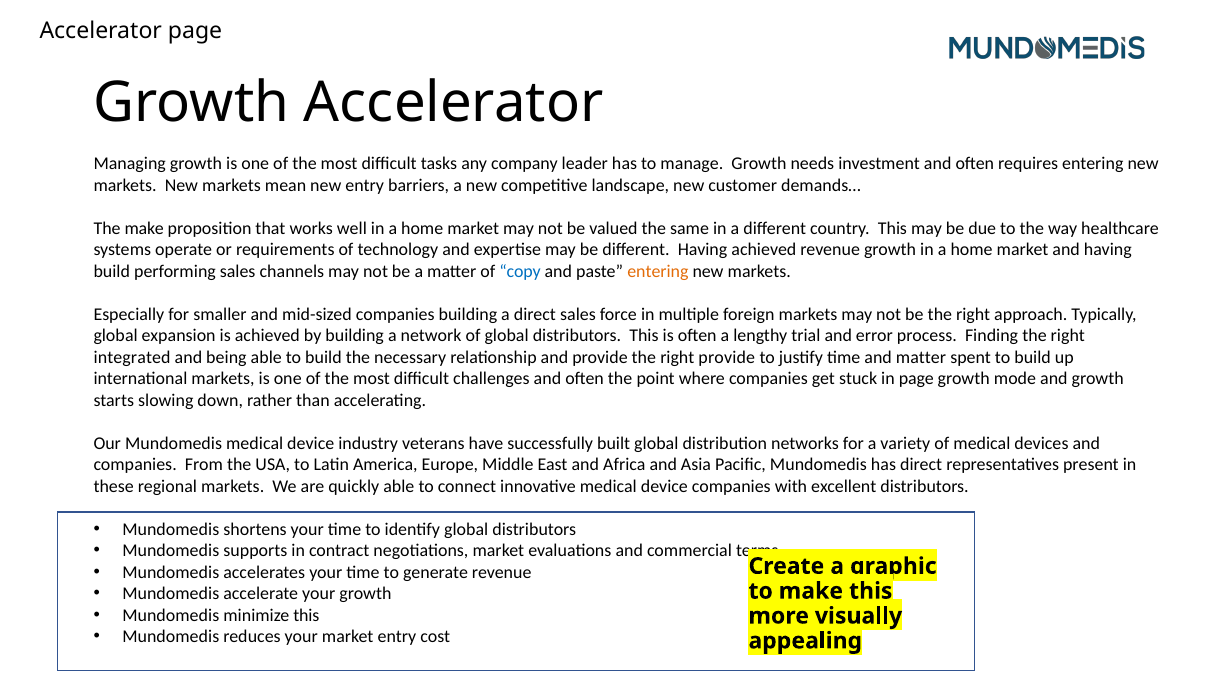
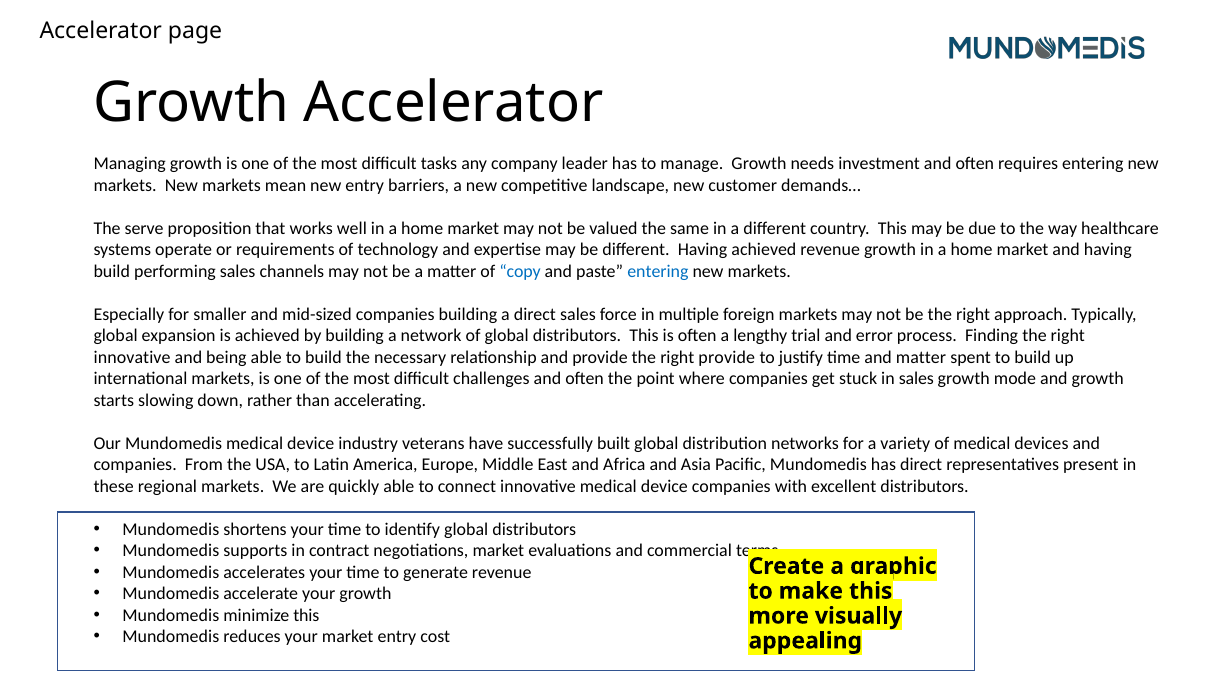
The make: make -> serve
entering at (658, 271) colour: orange -> blue
integrated at (132, 357): integrated -> innovative
in page: page -> sales
